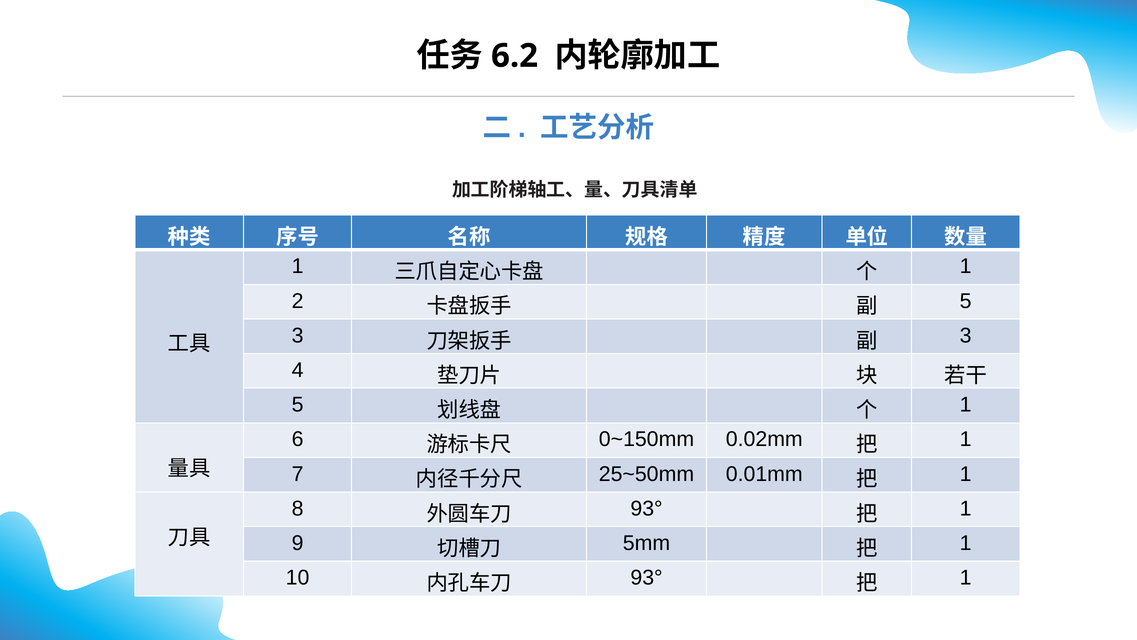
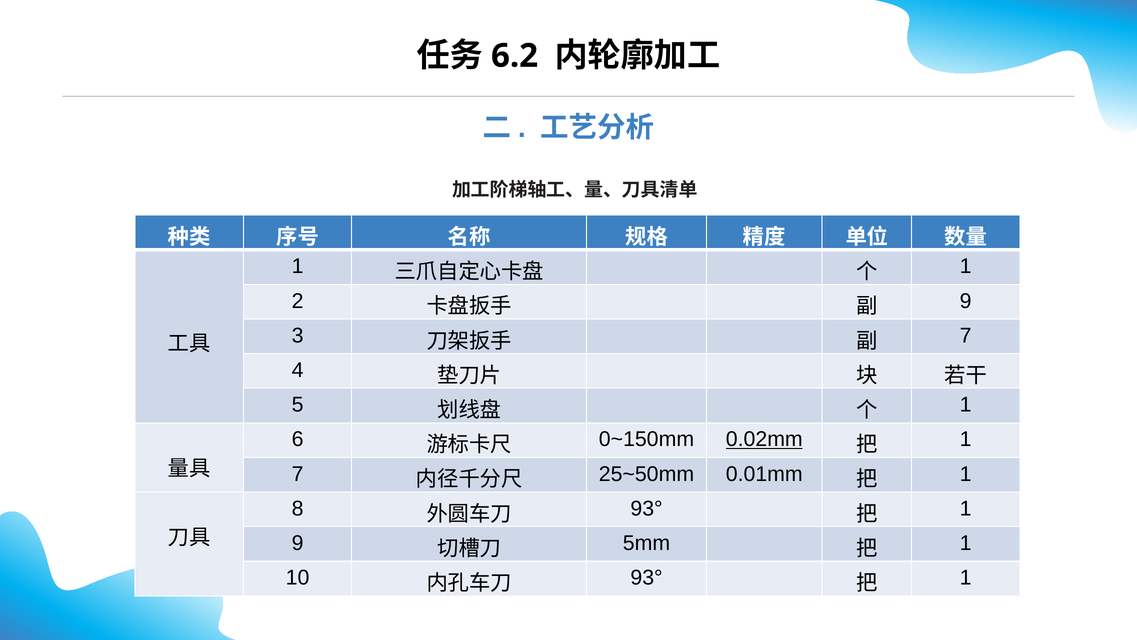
5 at (966, 301): 5 -> 9
3 at (966, 335): 3 -> 7
0.02mm underline: none -> present
